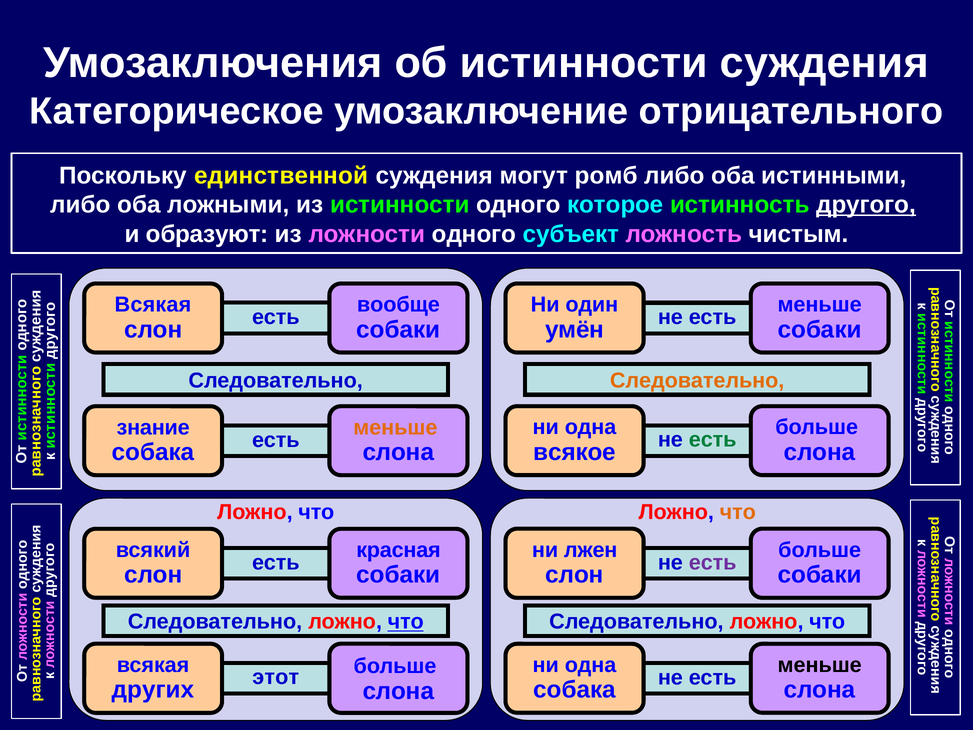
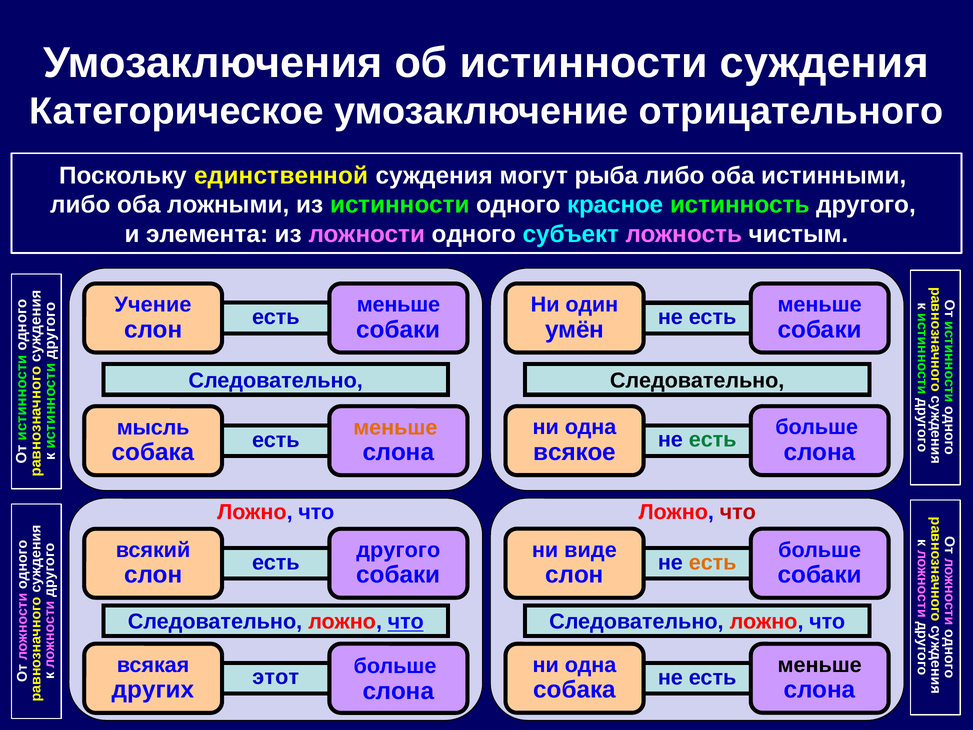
ромб: ромб -> рыба
которое: которое -> красное
другого at (866, 205) underline: present -> none
образуют: образуют -> элемента
Всякая at (153, 305): Всякая -> Учение
вообще at (398, 305): вообще -> меньше
Следовательно at (697, 380) colour: orange -> black
знание: знание -> мысль
что at (738, 512) colour: orange -> red
красная at (398, 550): красная -> другого
лжен: лжен -> виде
есть at (713, 562) colour: purple -> orange
